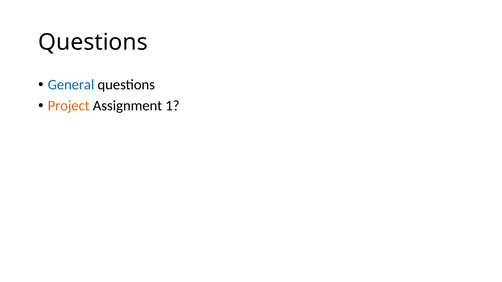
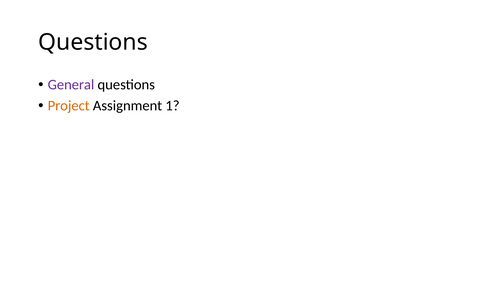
General colour: blue -> purple
